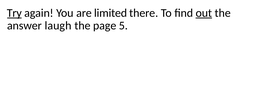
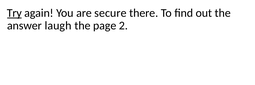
limited: limited -> secure
out underline: present -> none
5: 5 -> 2
